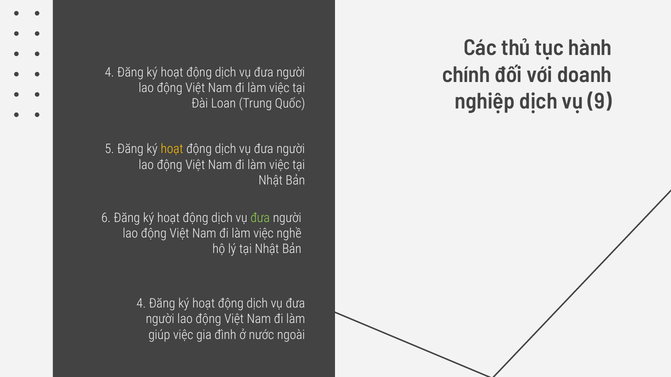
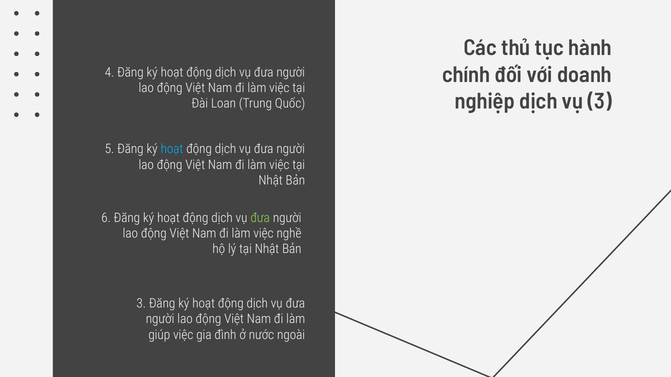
vụ 9: 9 -> 3
hoạt at (172, 149) colour: yellow -> light blue
4 at (141, 304): 4 -> 3
